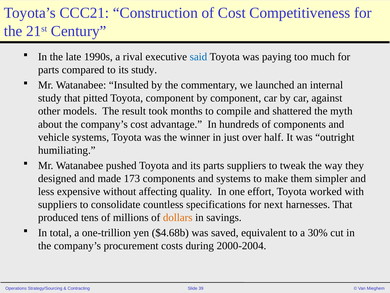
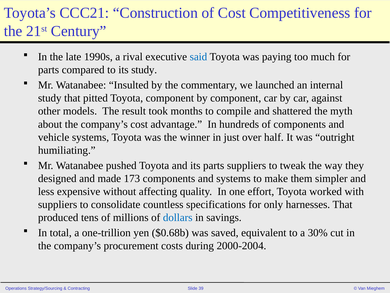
next: next -> only
dollars colour: orange -> blue
$4.68b: $4.68b -> $0.68b
